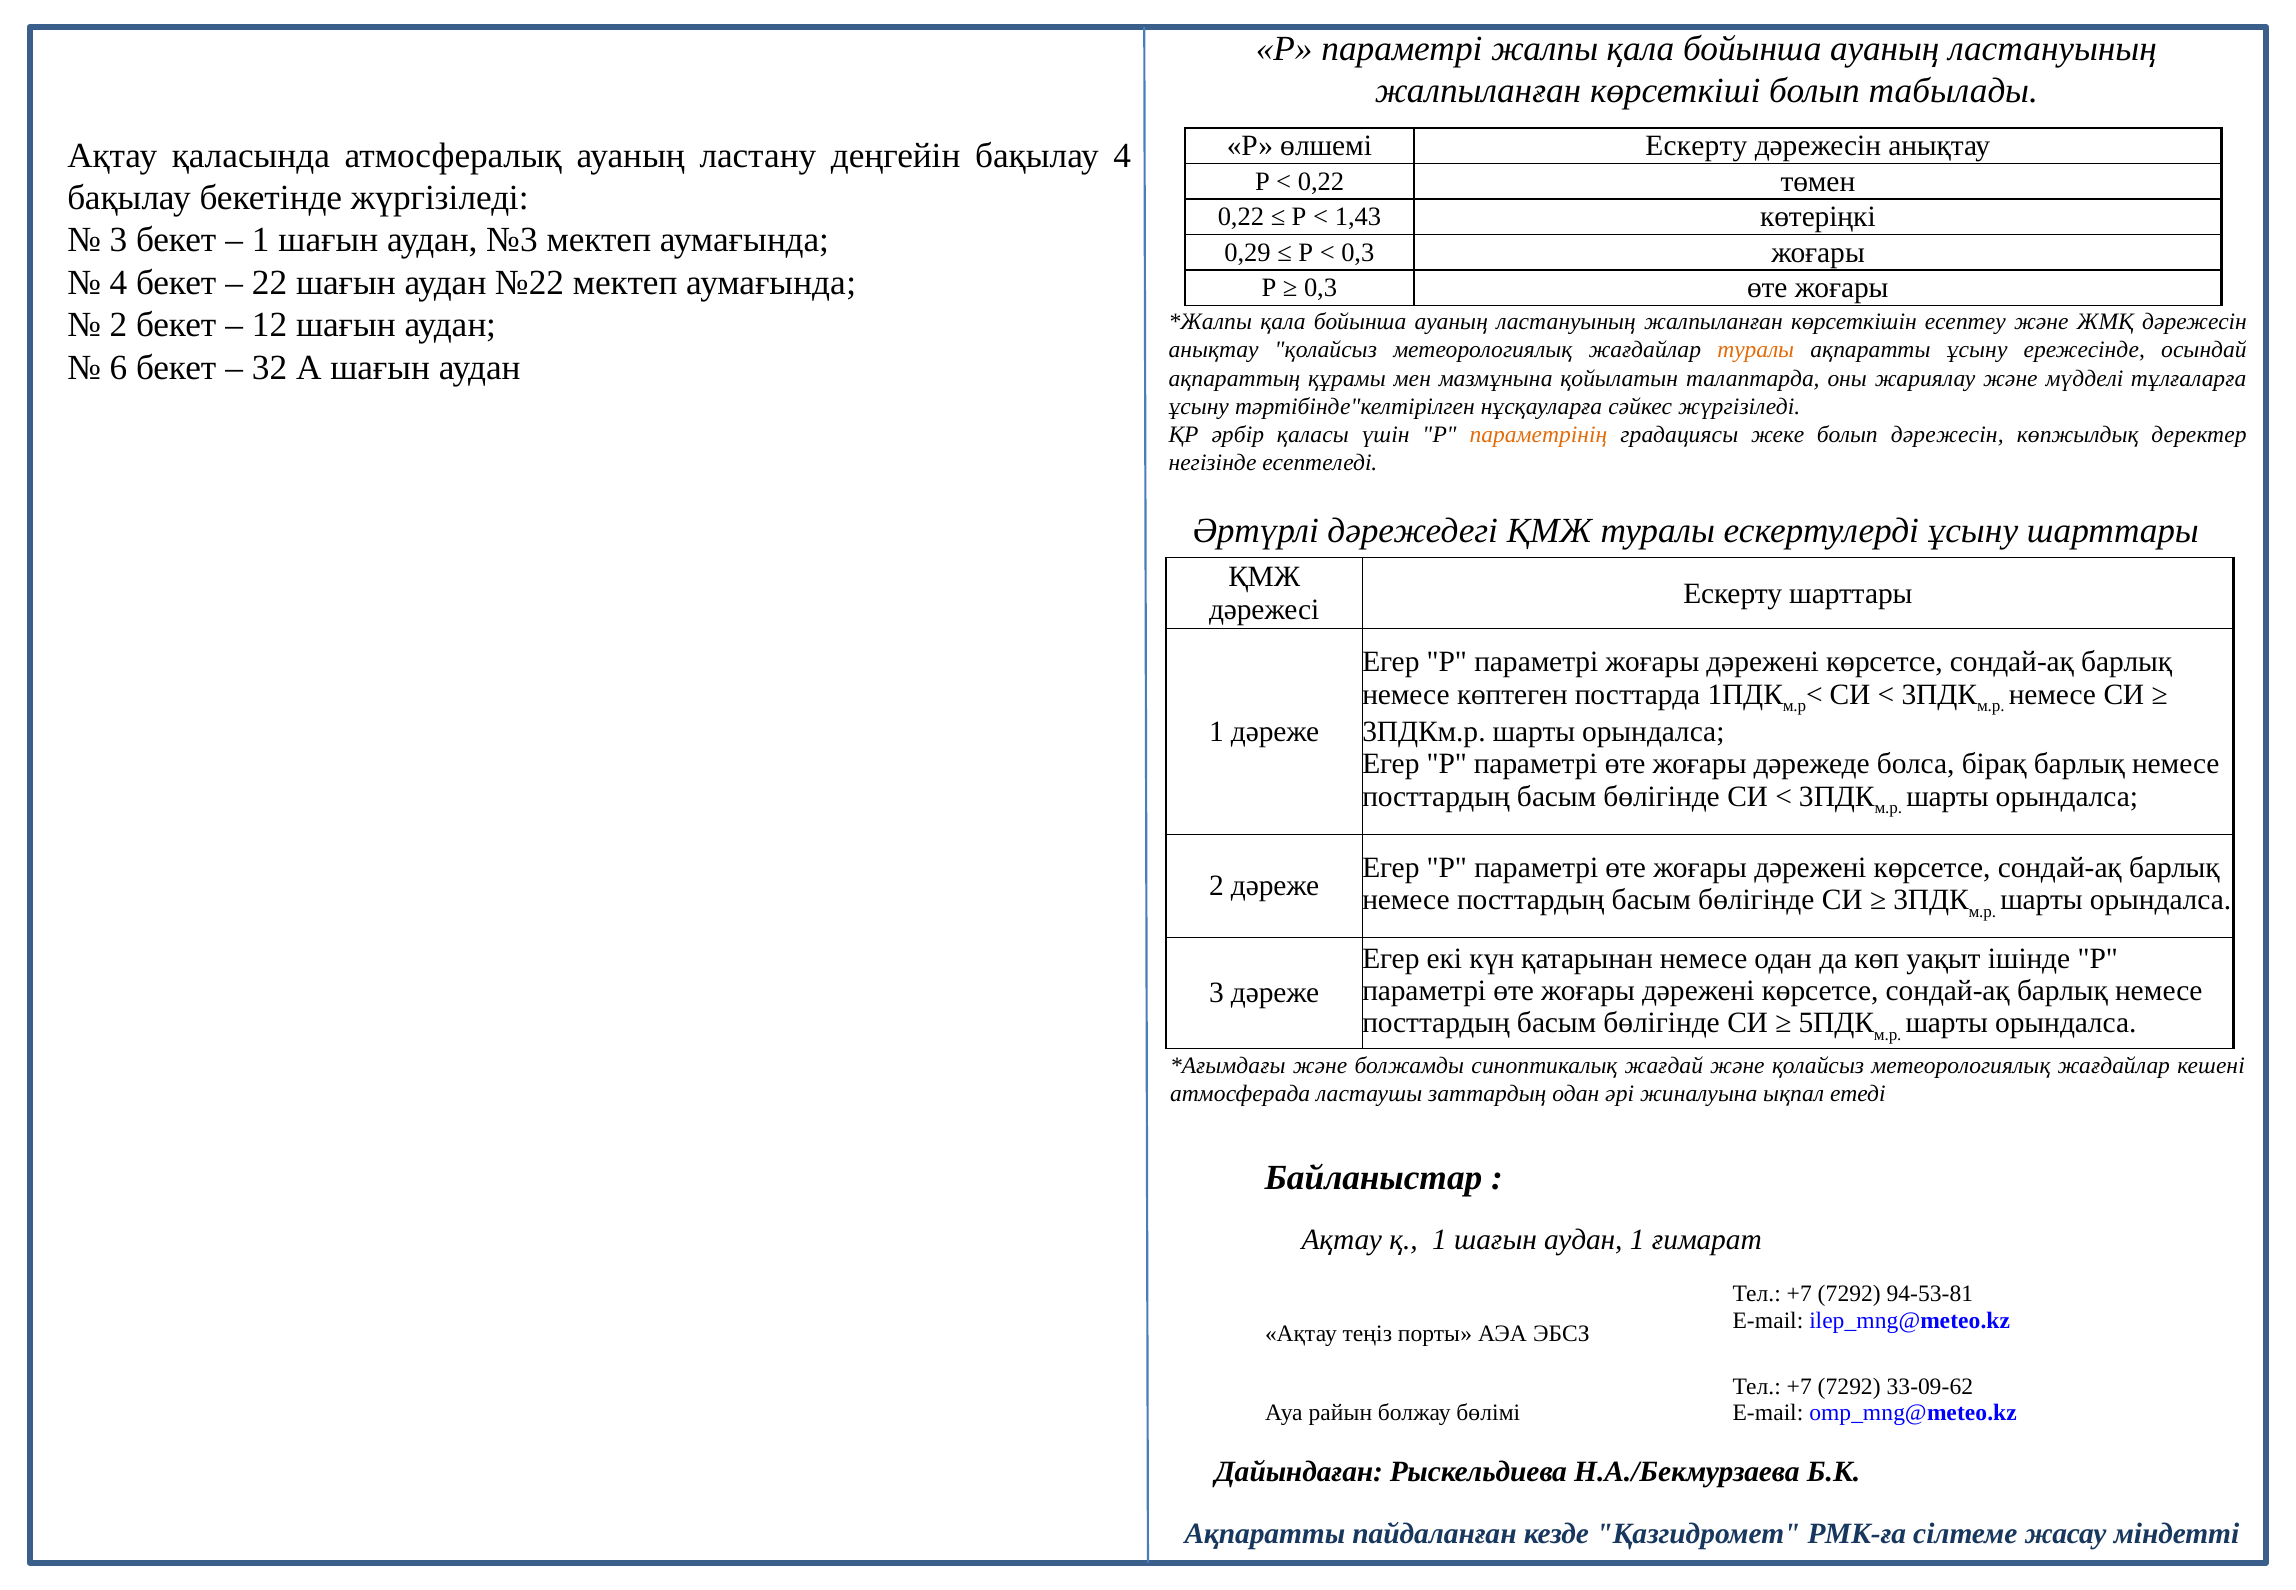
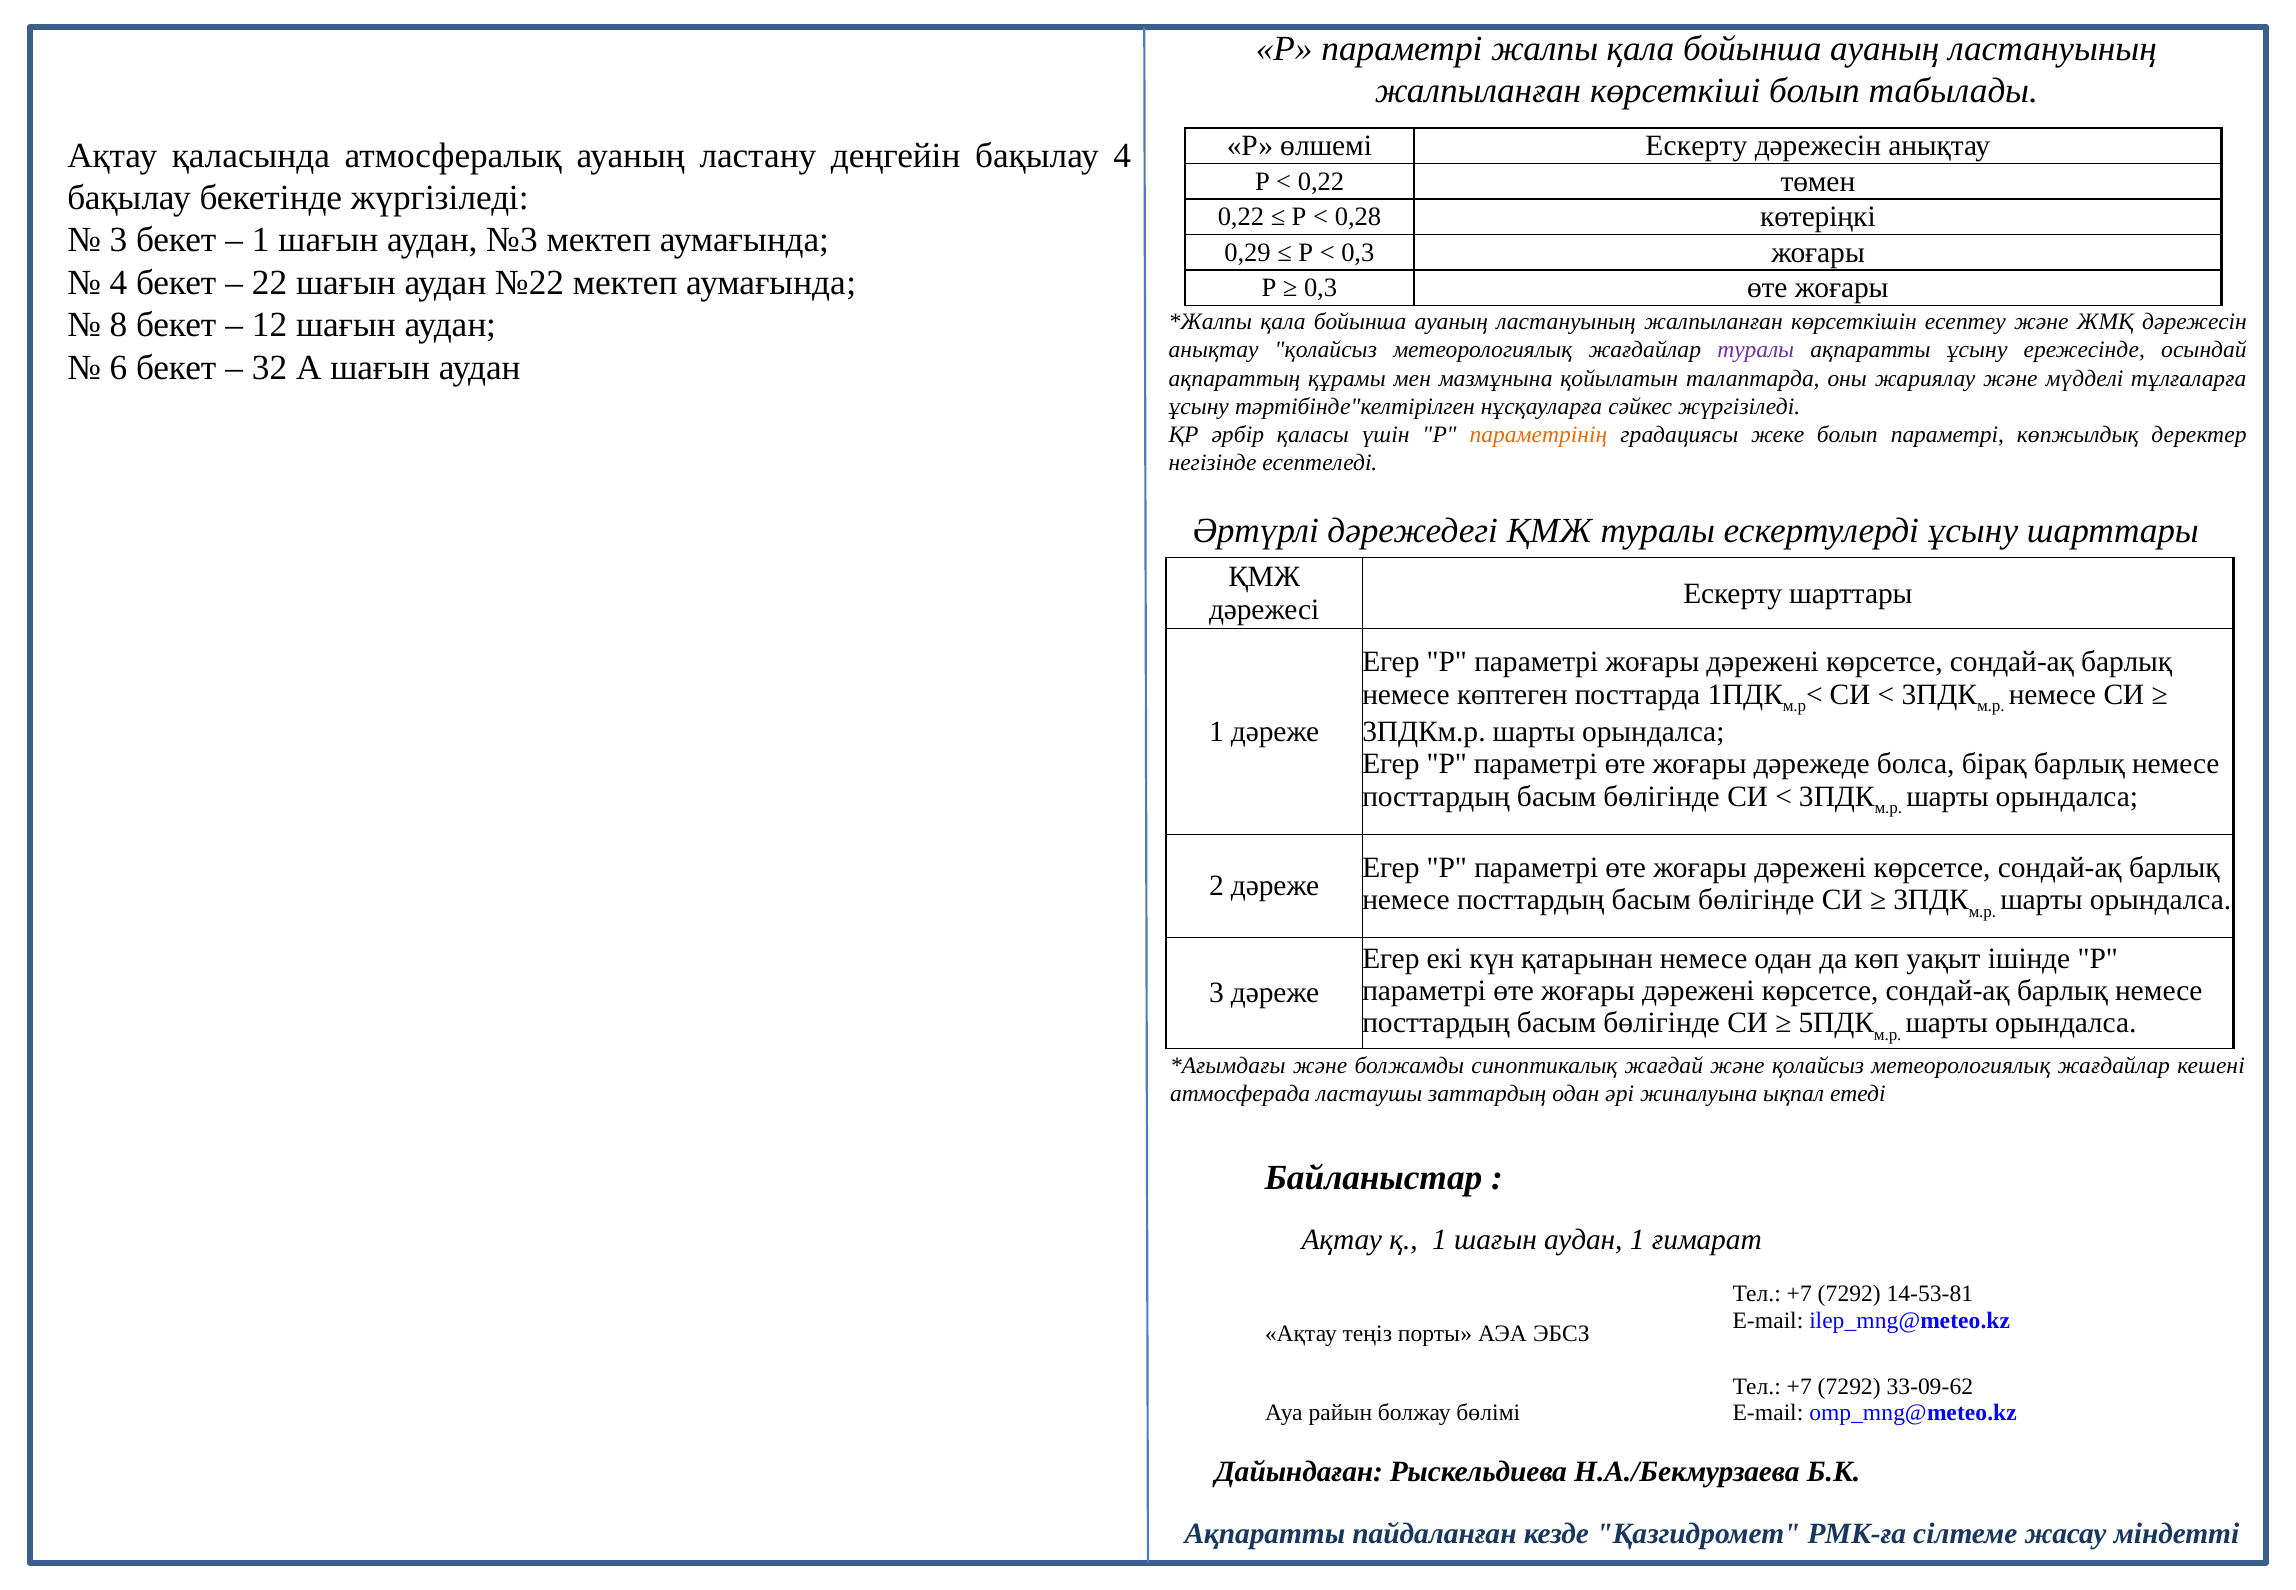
1,43: 1,43 -> 0,28
2 at (118, 325): 2 -> 8
туралы at (1756, 350) colour: orange -> purple
болып дәрежесін: дәрежесін -> параметрі
94-53-81: 94-53-81 -> 14-53-81
